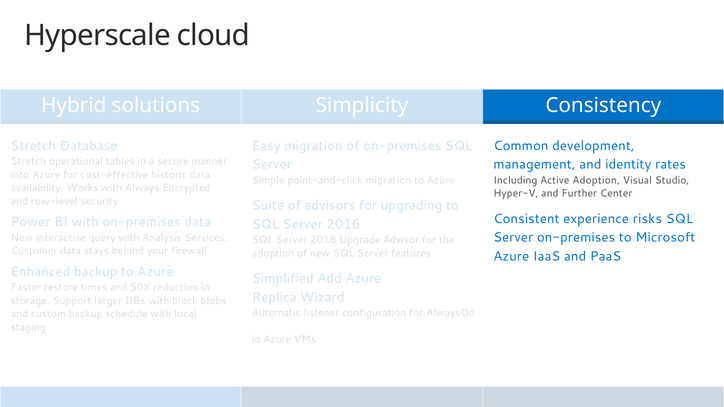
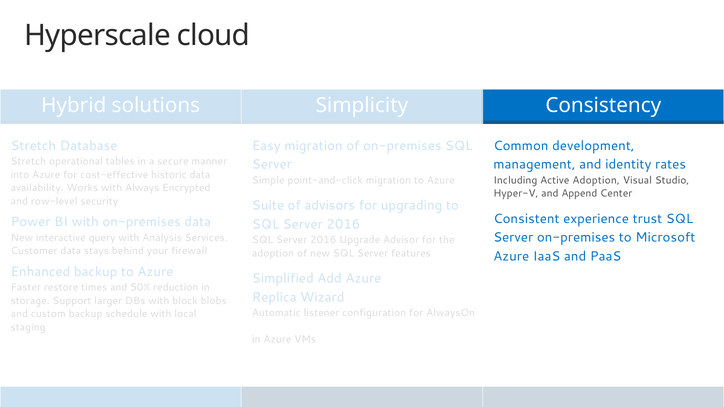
Further: Further -> Append
risks: risks -> trust
